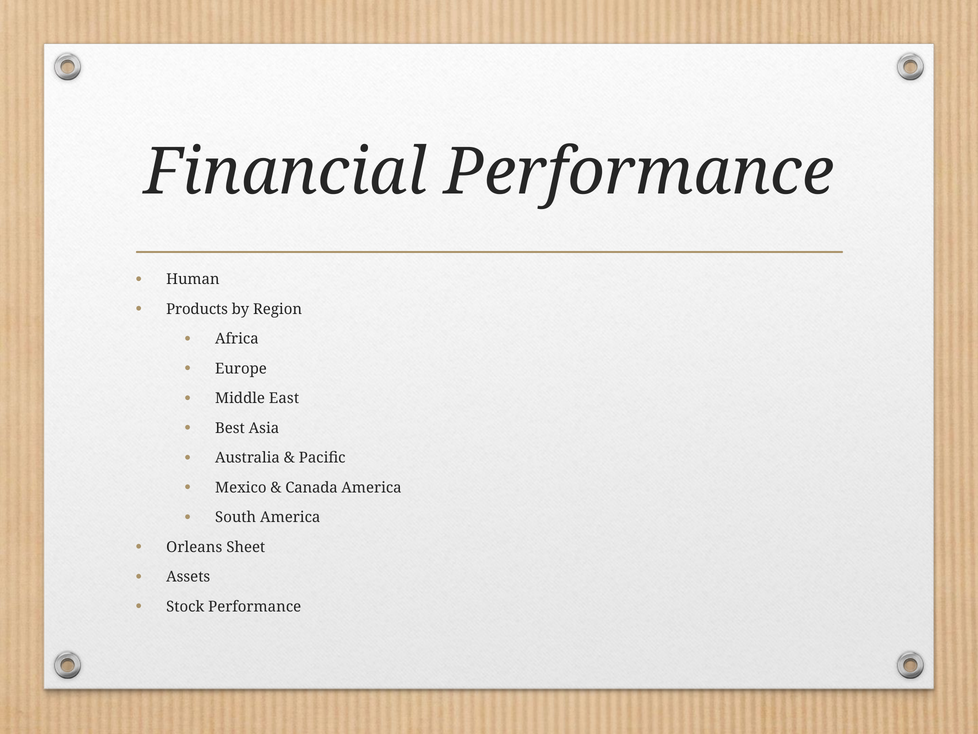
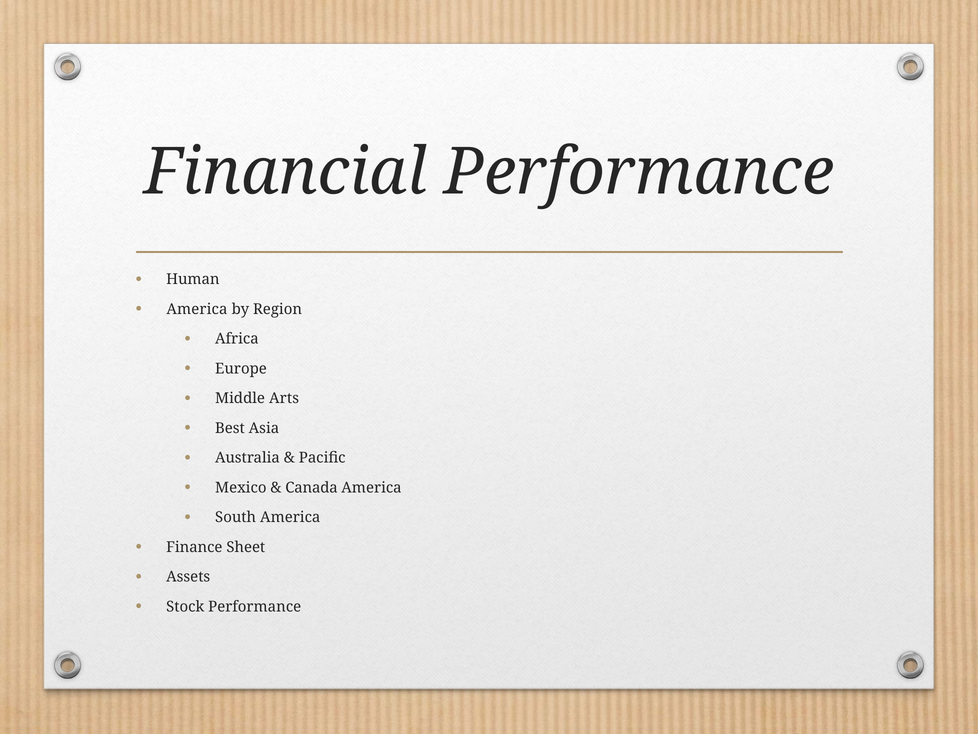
Products at (197, 309): Products -> America
East: East -> Arts
Orleans: Orleans -> Finance
